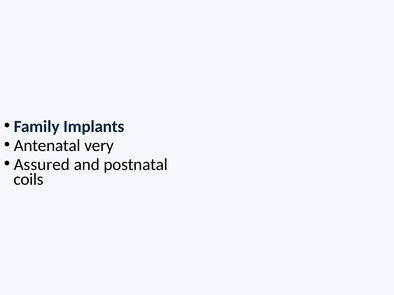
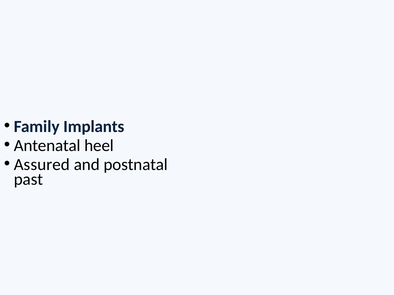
very: very -> heel
coils: coils -> past
